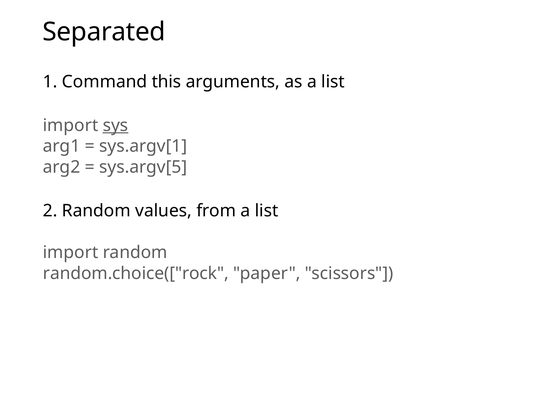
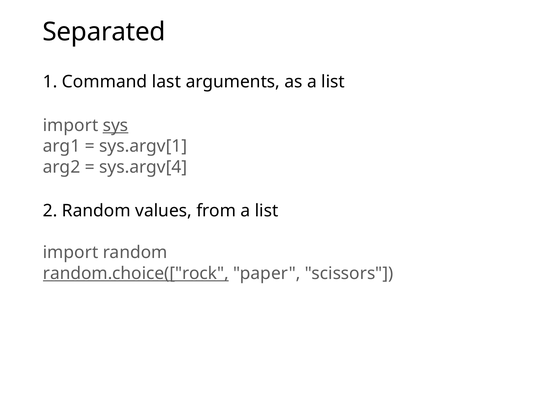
this: this -> last
sys.argv[5: sys.argv[5 -> sys.argv[4
random.choice(["rock underline: none -> present
